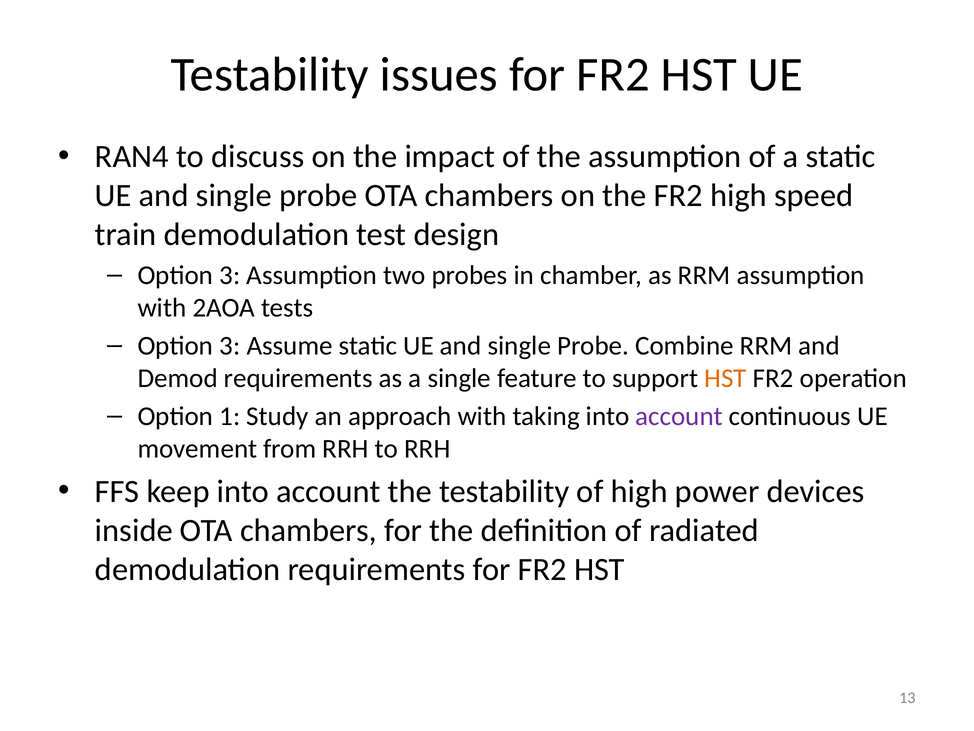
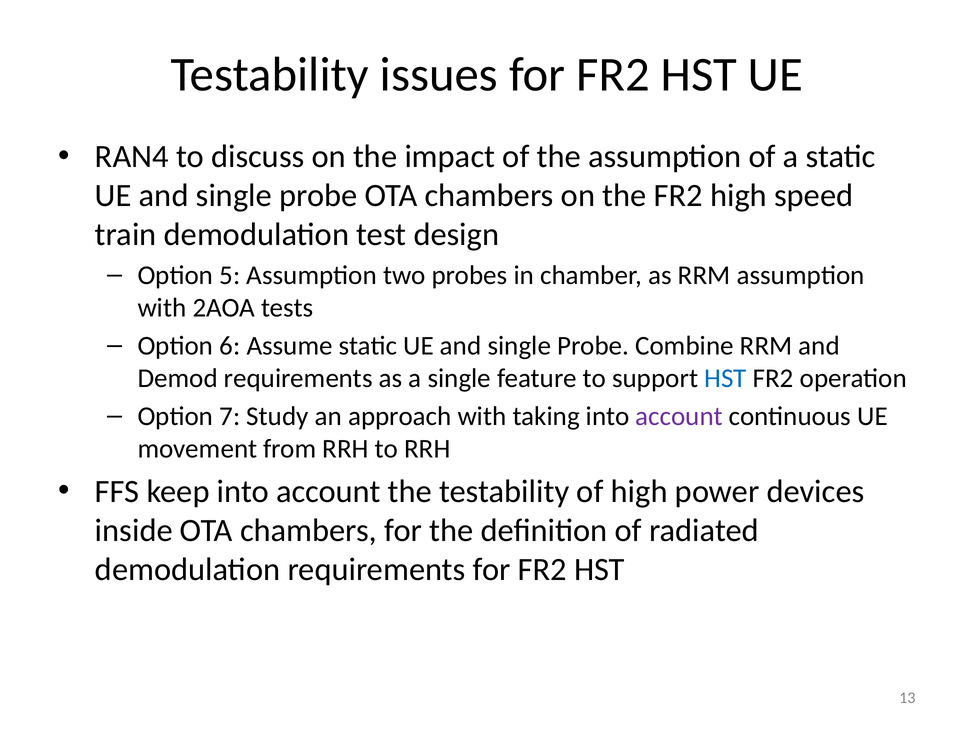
3 at (230, 275): 3 -> 5
3 at (230, 346): 3 -> 6
HST at (725, 378) colour: orange -> blue
1: 1 -> 7
